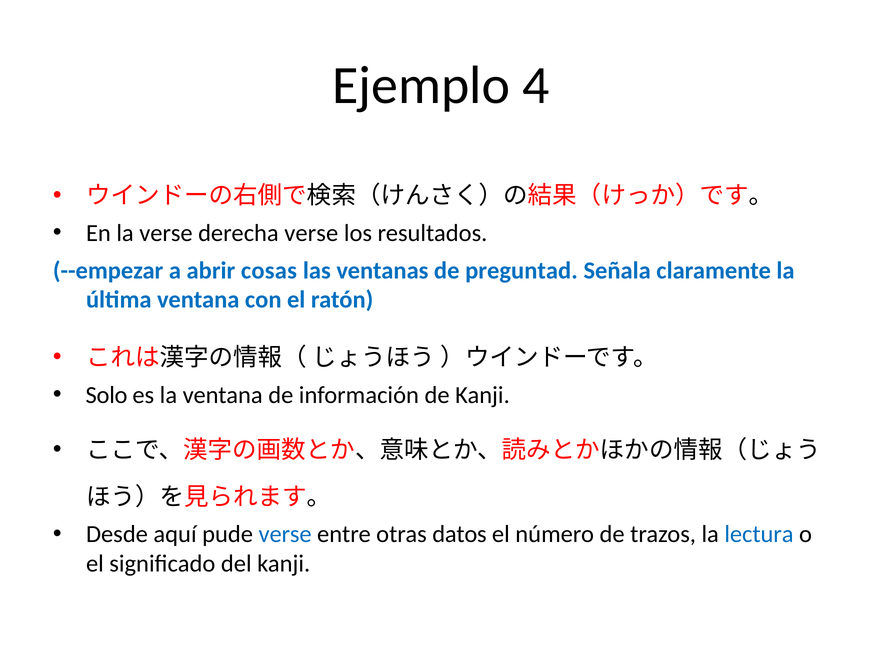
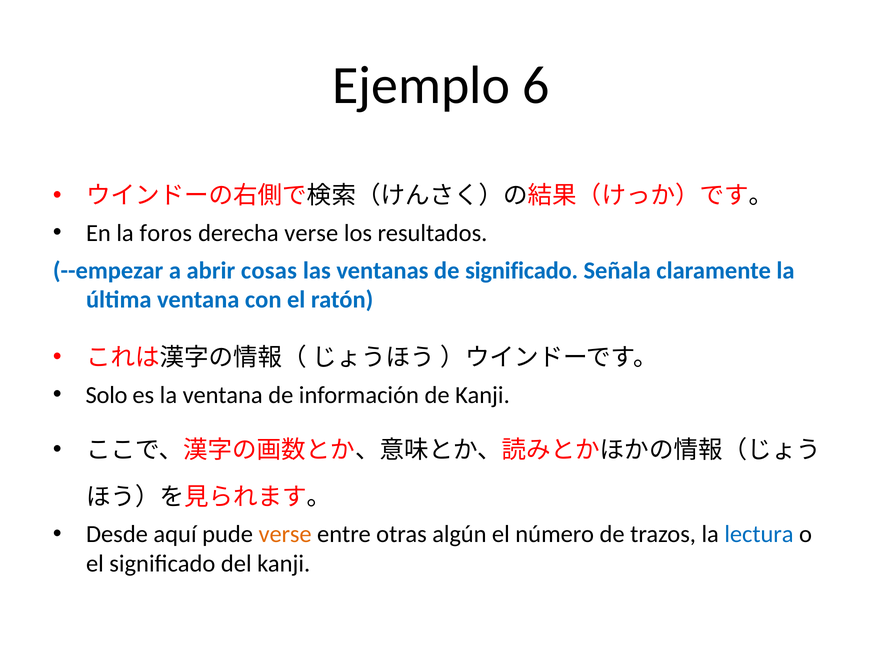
4: 4 -> 6
la verse: verse -> foros
de preguntad: preguntad -> significado
verse at (285, 534) colour: blue -> orange
datos: datos -> algún
